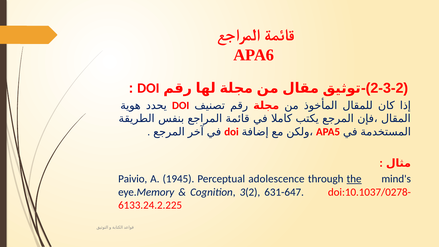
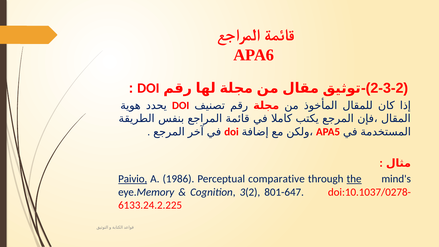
Paivio underline: none -> present
1945: 1945 -> 1986
adolescence: adolescence -> comparative
631-647: 631-647 -> 801-647
